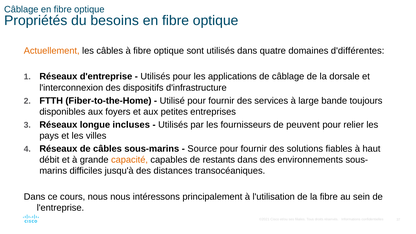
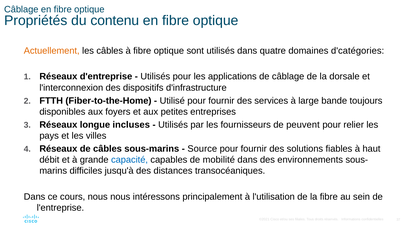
besoins: besoins -> contenu
d'différentes: d'différentes -> d'catégories
capacité colour: orange -> blue
restants: restants -> mobilité
